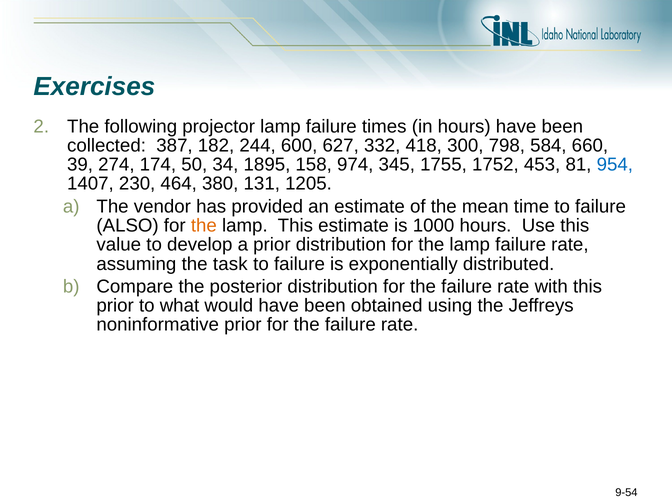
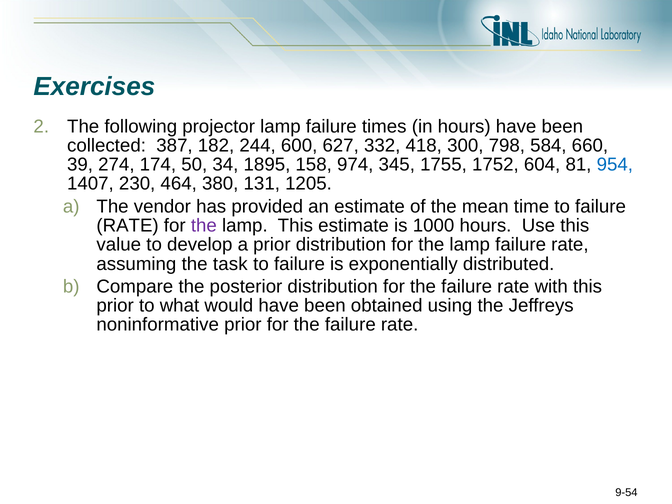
453: 453 -> 604
ALSO at (128, 226): ALSO -> RATE
the at (204, 226) colour: orange -> purple
